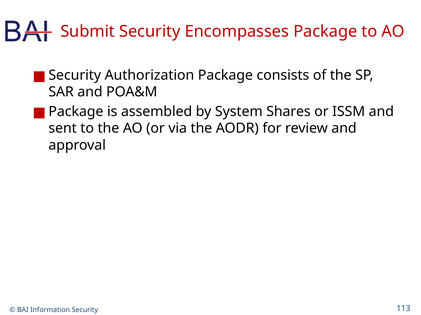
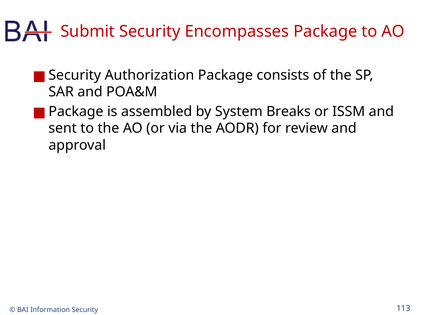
Shares: Shares -> Breaks
